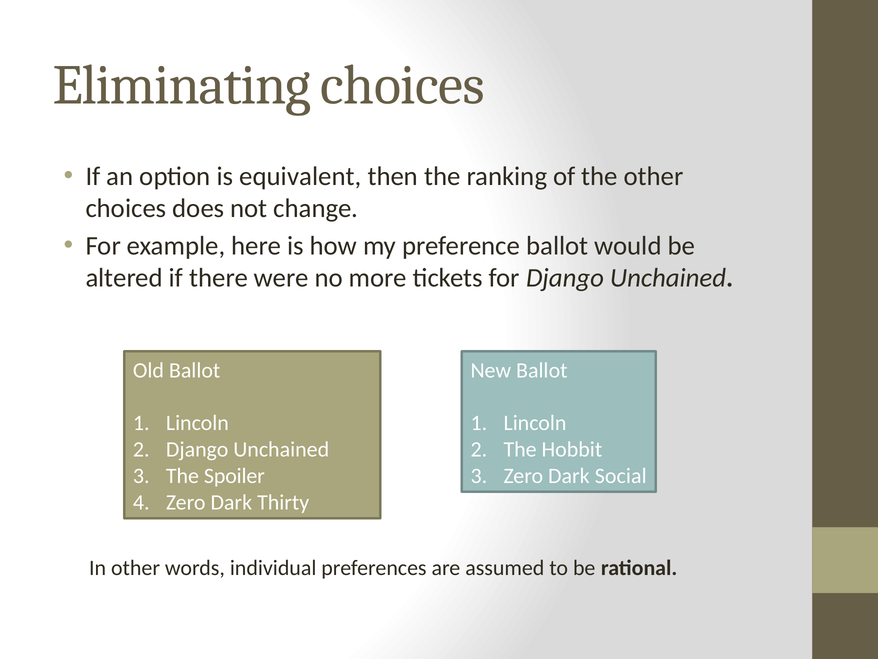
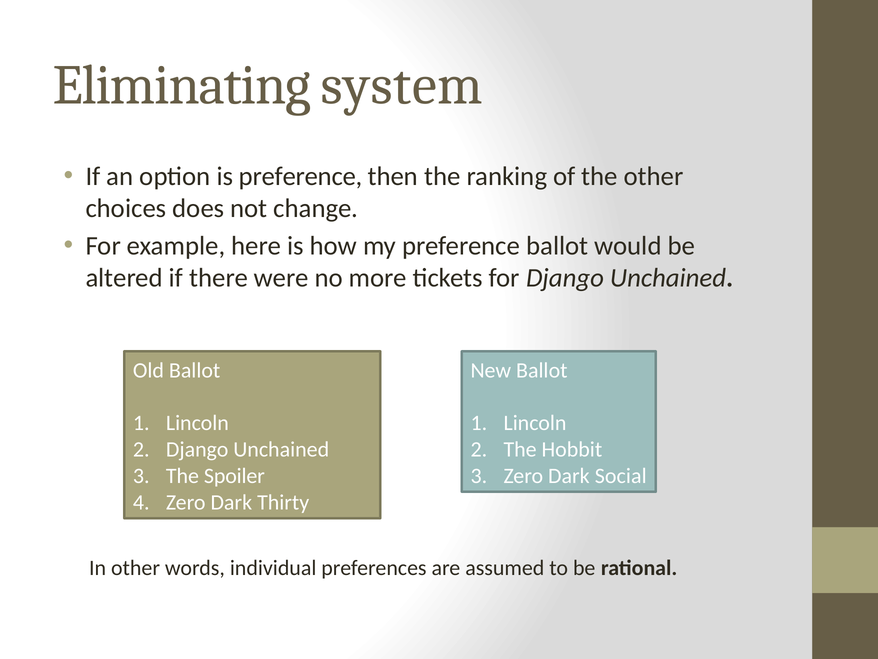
Eliminating choices: choices -> system
is equivalent: equivalent -> preference
